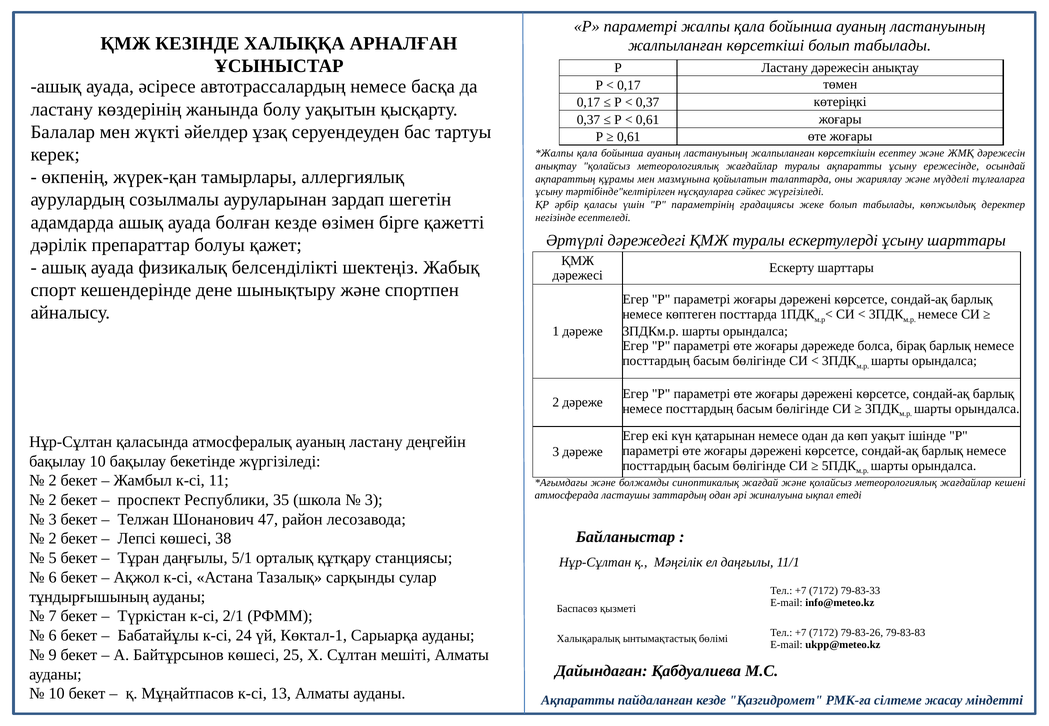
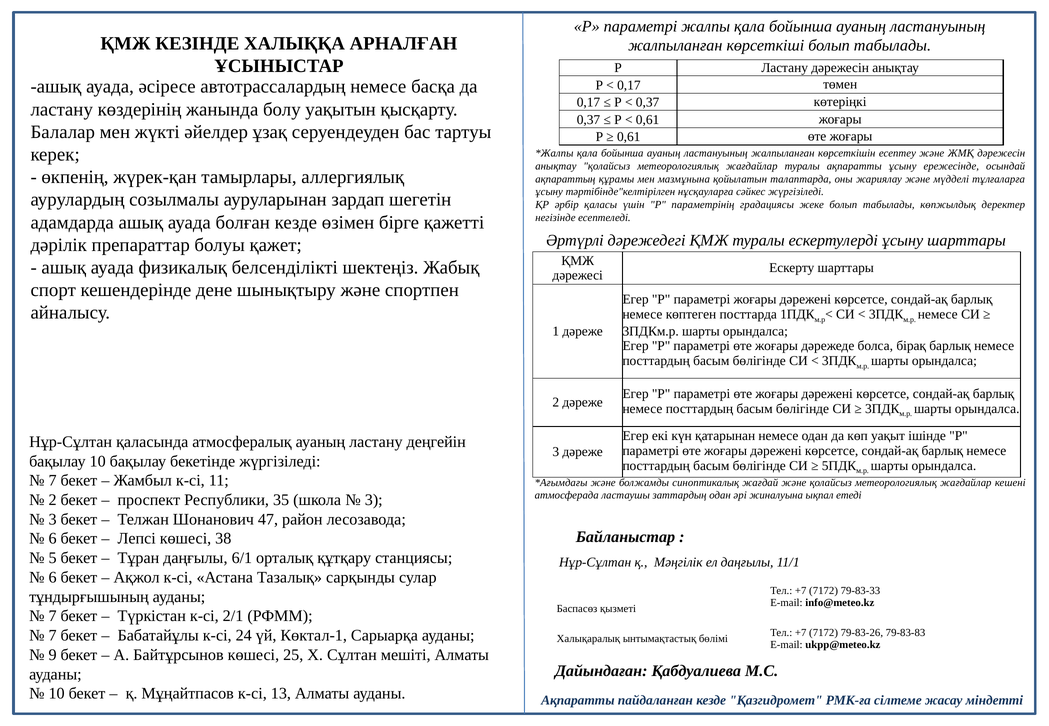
2 at (53, 481): 2 -> 7
2 at (53, 539): 2 -> 6
5/1: 5/1 -> 6/1
6 at (53, 636): 6 -> 7
